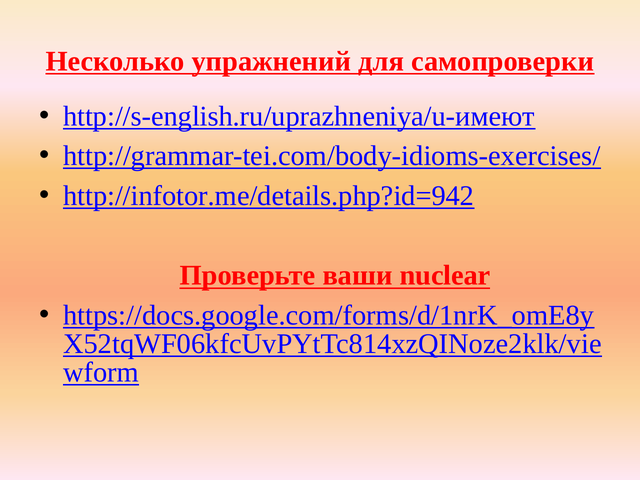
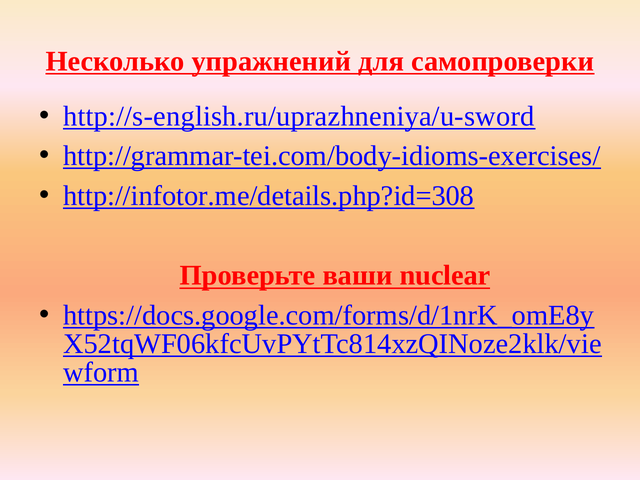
http://s-english.ru/uprazhneniya/u-имеют: http://s-english.ru/uprazhneniya/u-имеют -> http://s-english.ru/uprazhneniya/u-sword
http://infotor.me/details.php?id=942: http://infotor.me/details.php?id=942 -> http://infotor.me/details.php?id=308
